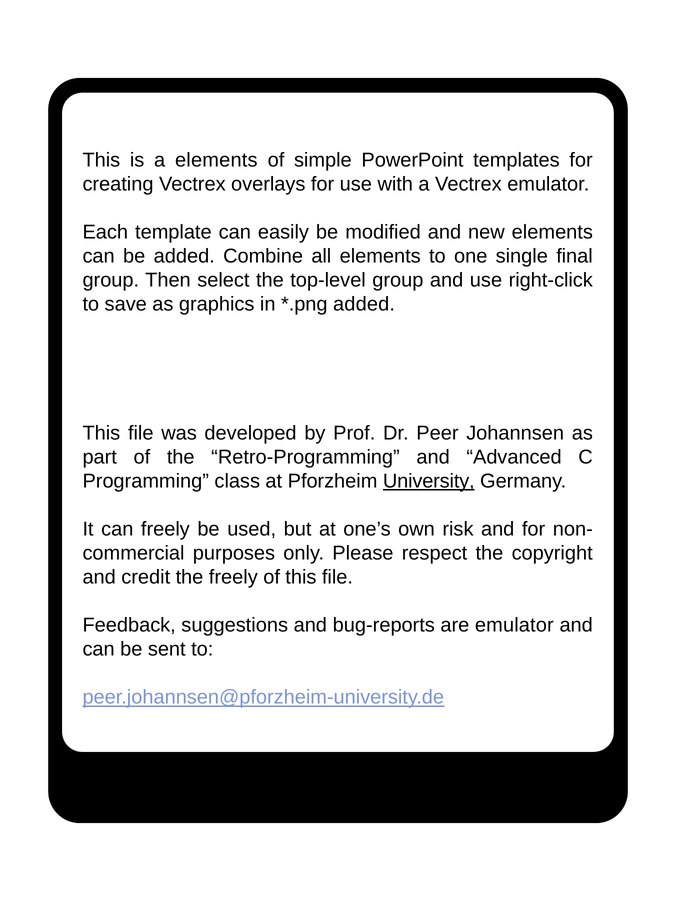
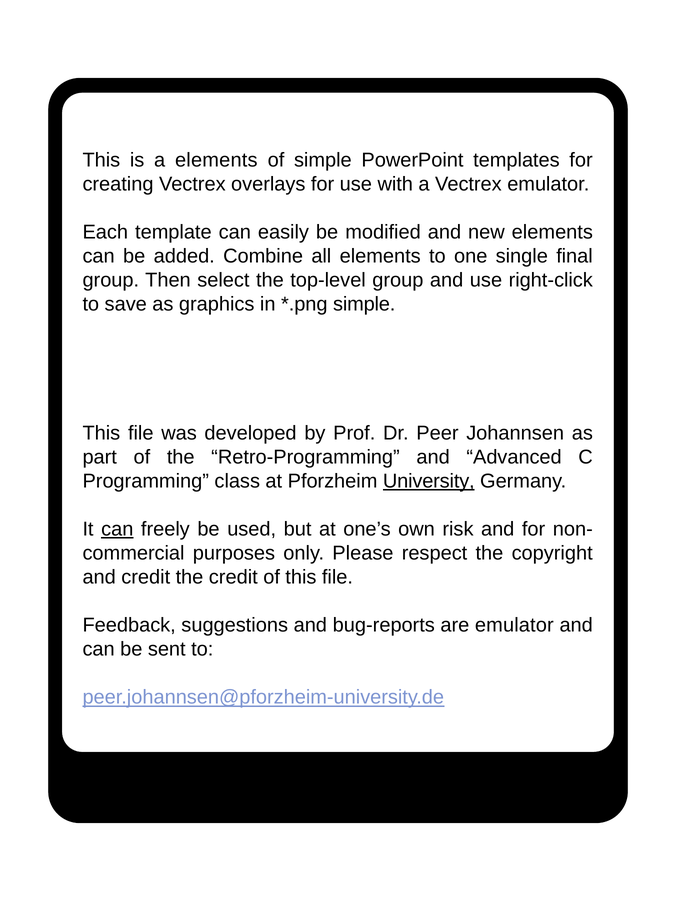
added at (364, 304): added -> simple
can at (117, 529) underline: none -> present
the freely: freely -> credit
